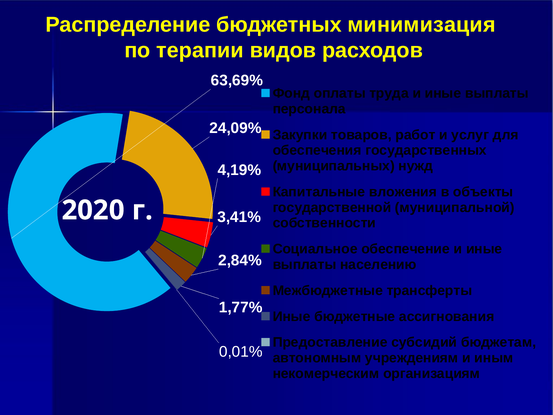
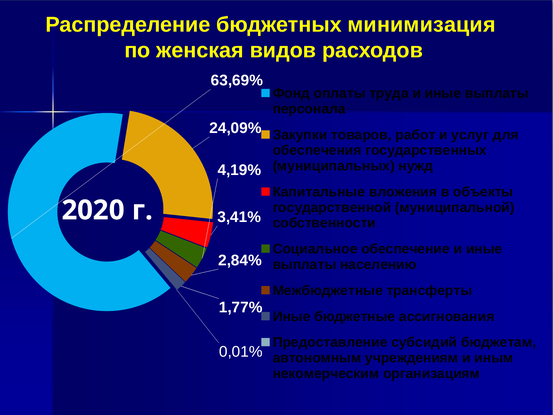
терапии: терапии -> женская
